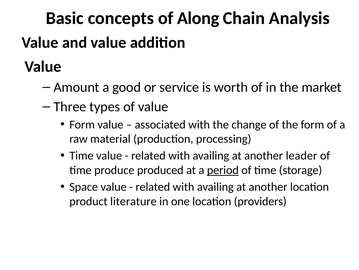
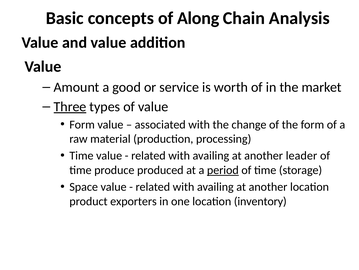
Three underline: none -> present
literature: literature -> exporters
providers: providers -> inventory
